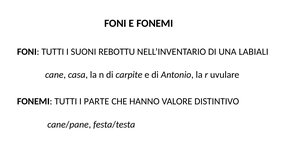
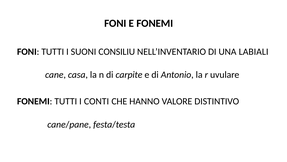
REBOTTU: REBOTTU -> CONSILIU
PARTE: PARTE -> CONTI
